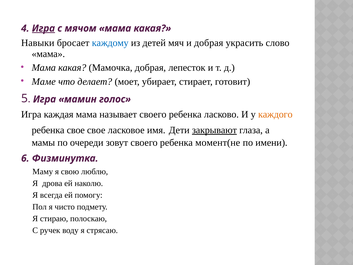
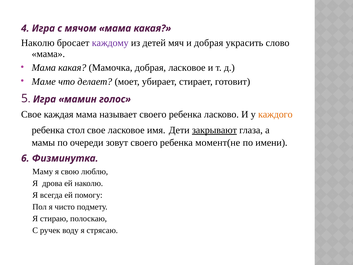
Игра at (43, 28) underline: present -> none
Навыки at (38, 43): Навыки -> Наколю
каждому colour: blue -> purple
добрая лепесток: лепесток -> ласковое
Игра at (31, 114): Игра -> Свое
ребенка свое: свое -> стол
